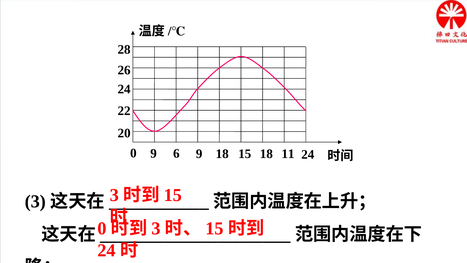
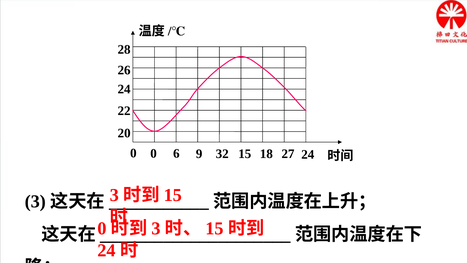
0 9: 9 -> 0
9 18: 18 -> 32
11: 11 -> 27
